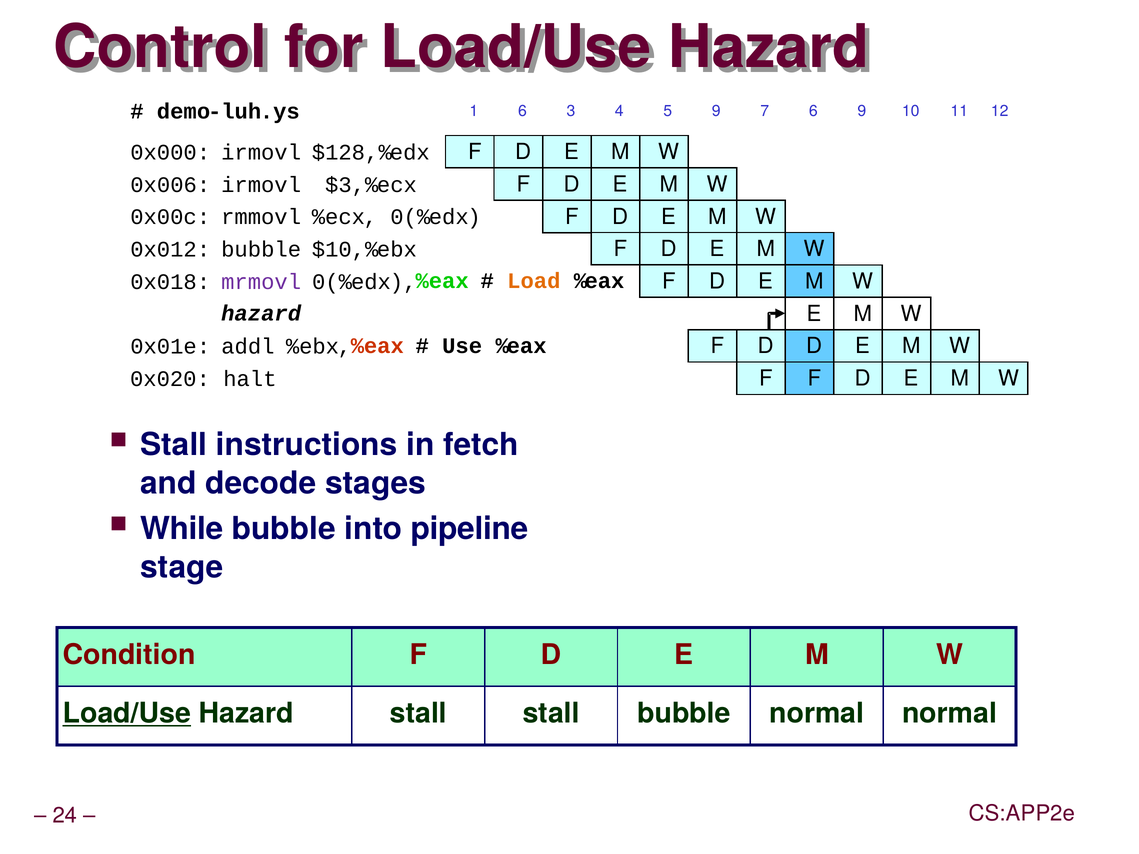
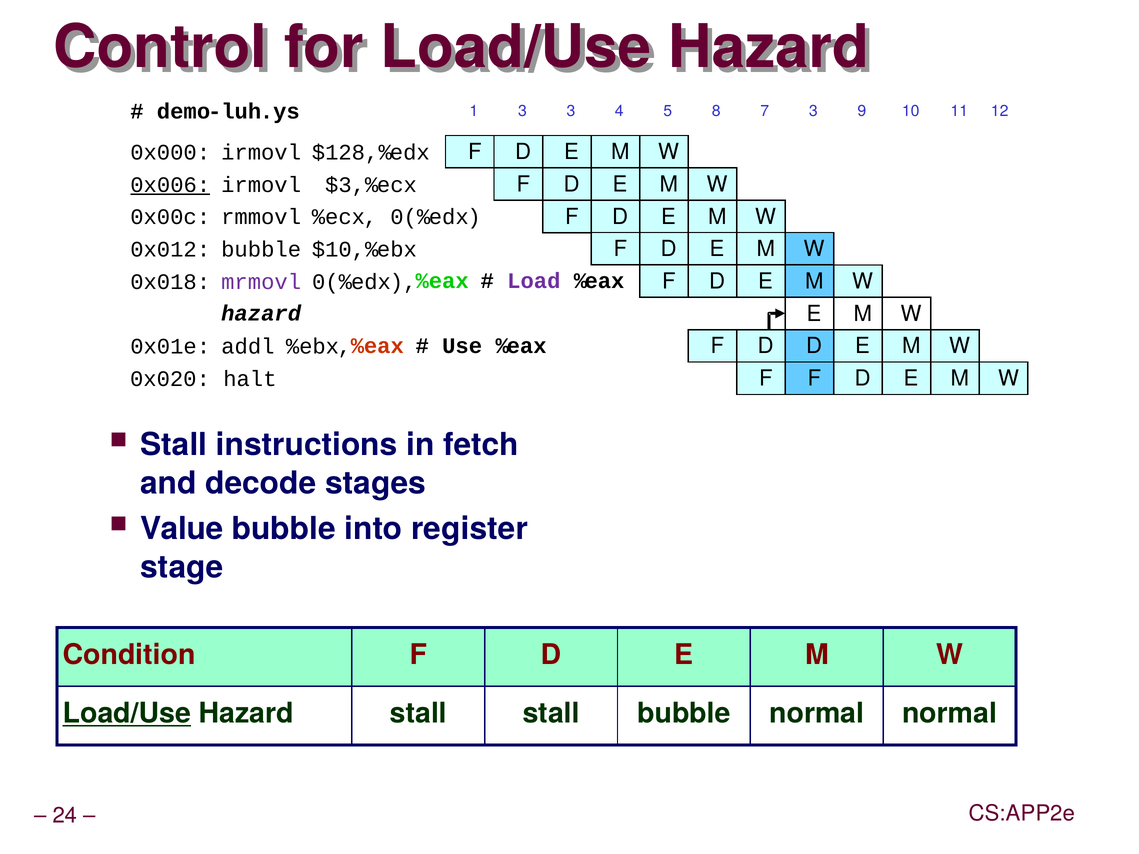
1 6: 6 -> 3
5 9: 9 -> 8
7 6: 6 -> 3
0x006 underline: none -> present
Load colour: orange -> purple
While: While -> Value
pipeline: pipeline -> register
